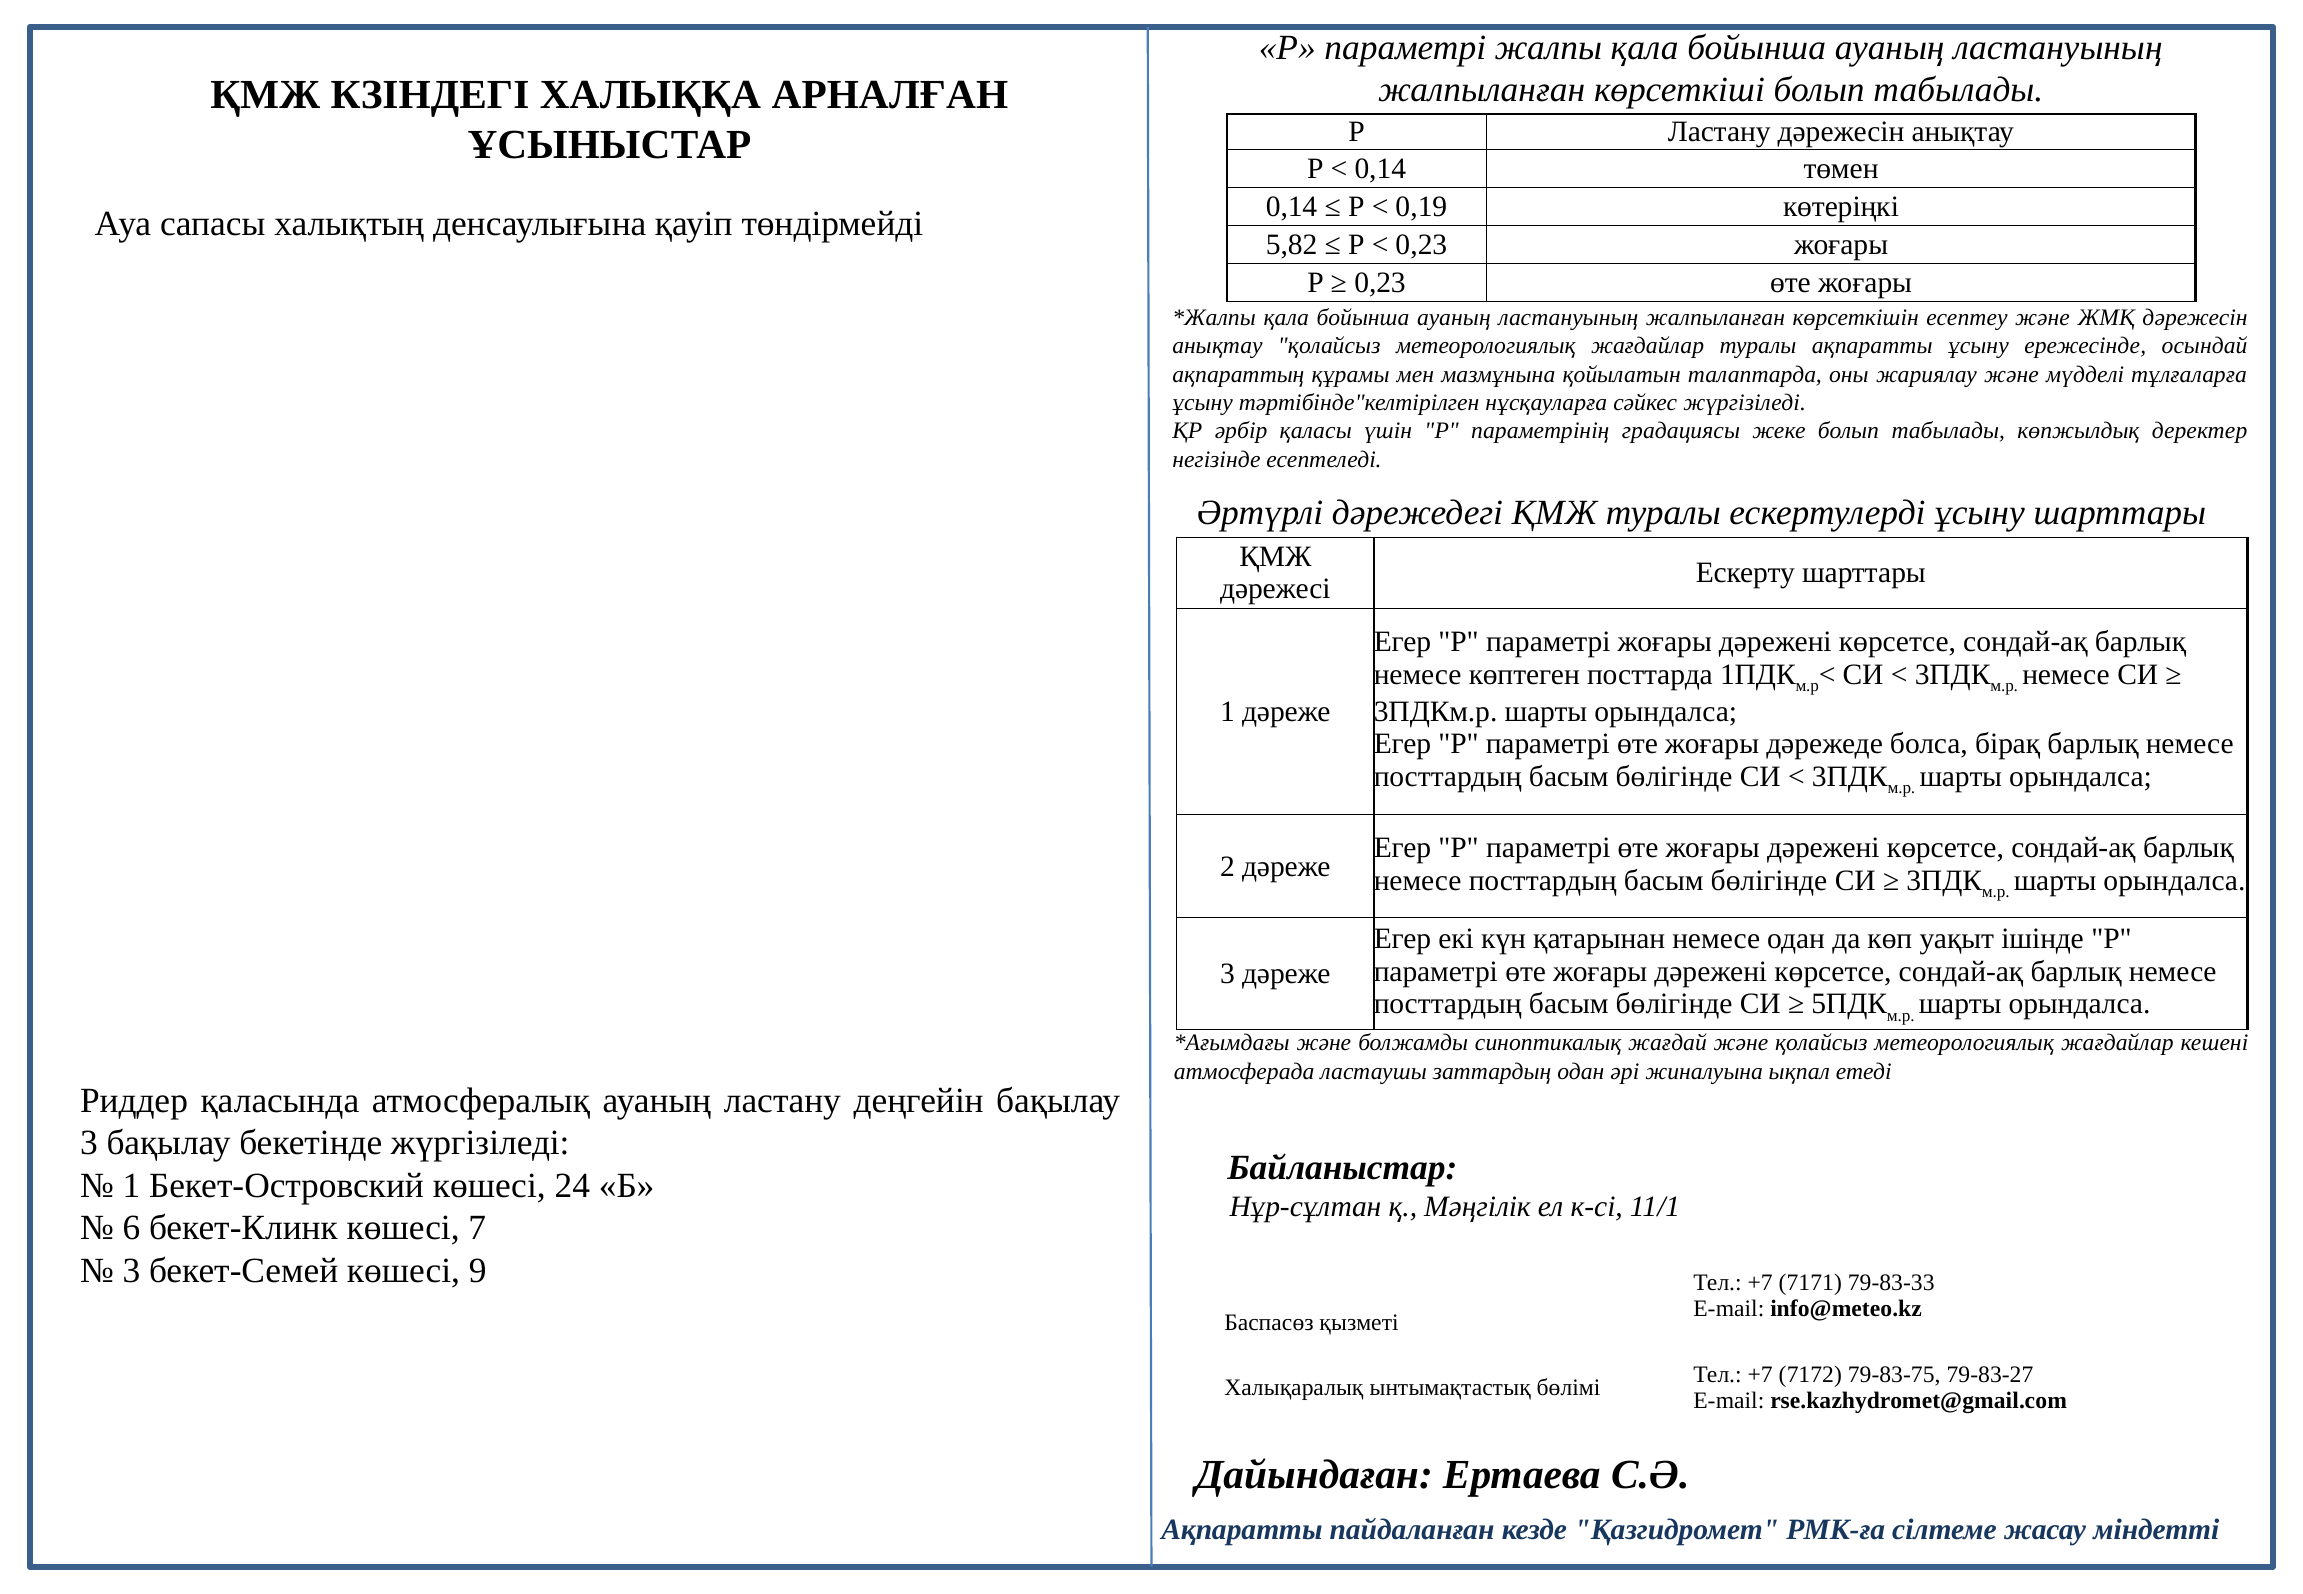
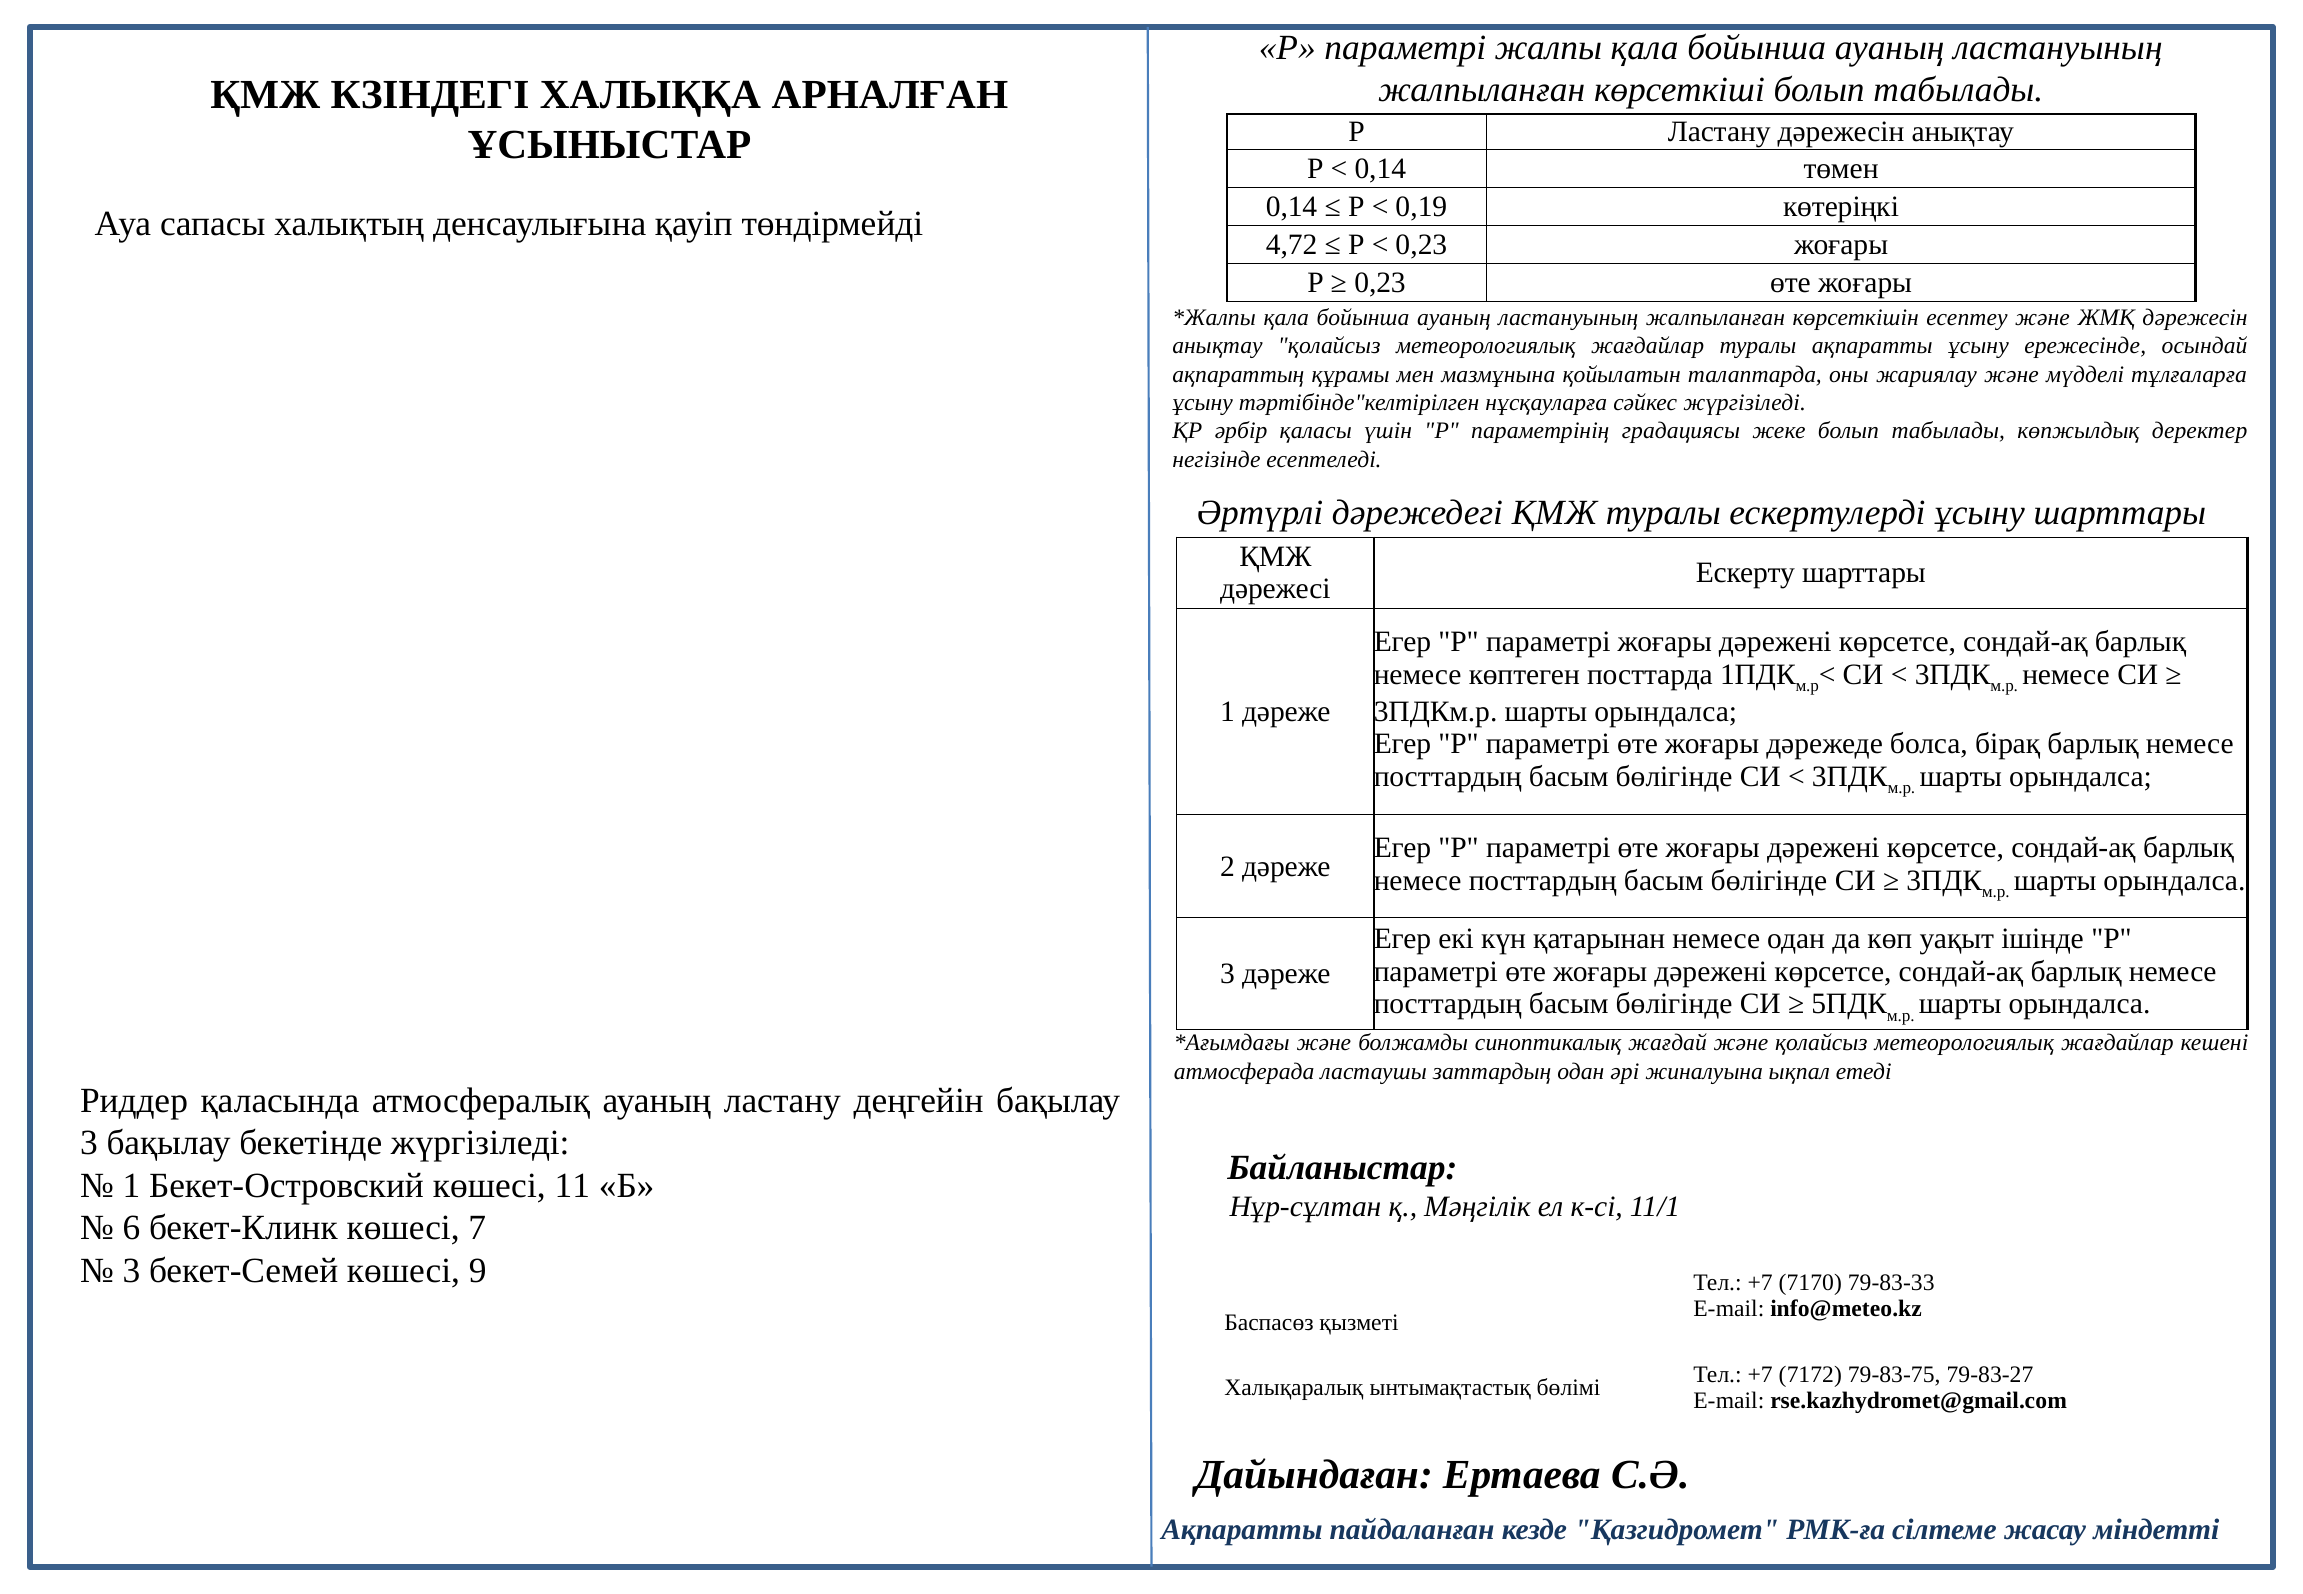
5,82: 5,82 -> 4,72
24: 24 -> 11
7171: 7171 -> 7170
